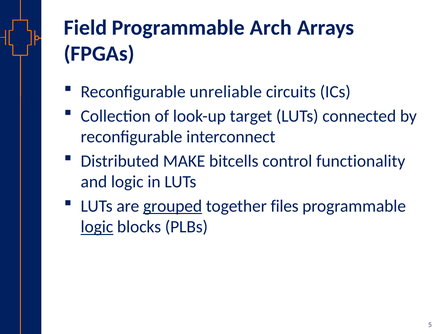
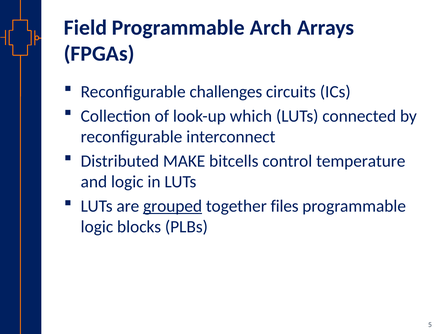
unreliable: unreliable -> challenges
target: target -> which
functionality: functionality -> temperature
logic at (97, 227) underline: present -> none
